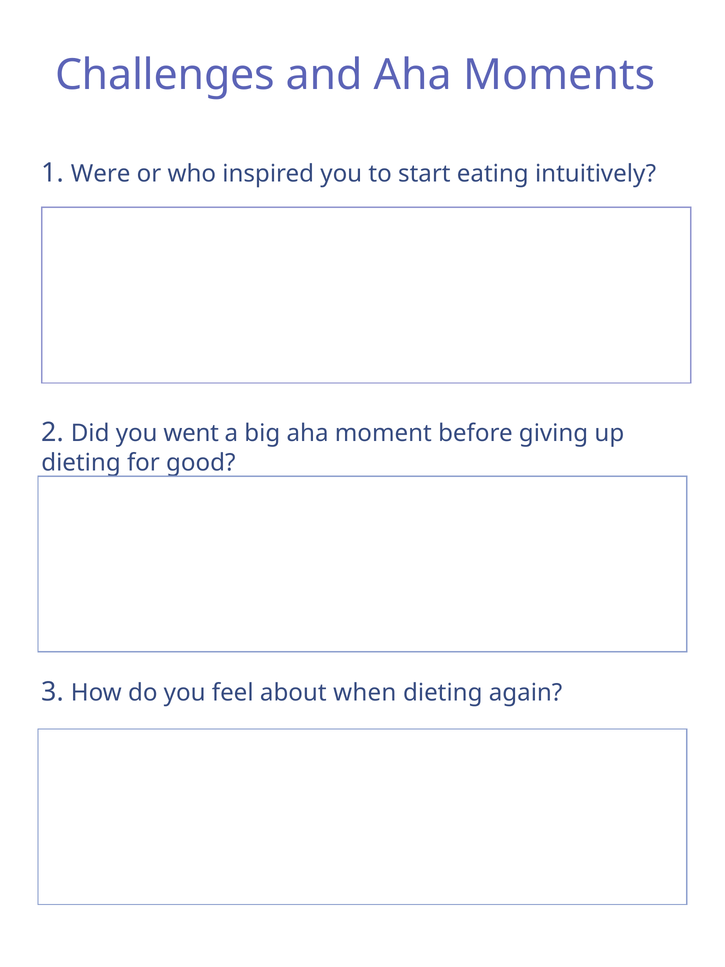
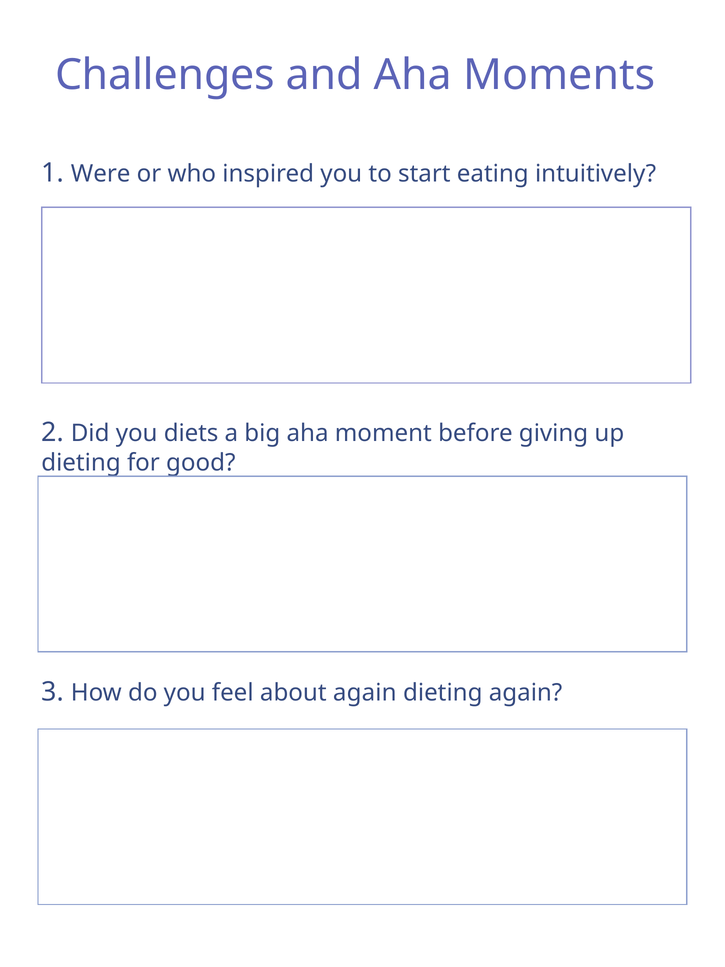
went: went -> diets
about when: when -> again
